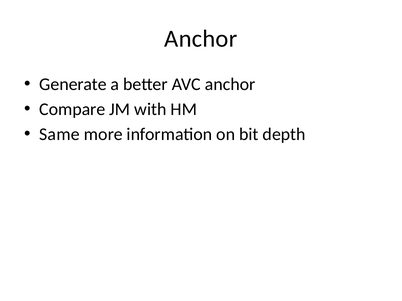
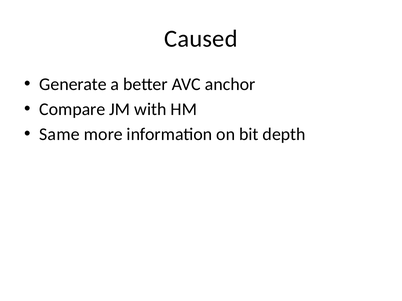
Anchor at (201, 39): Anchor -> Caused
